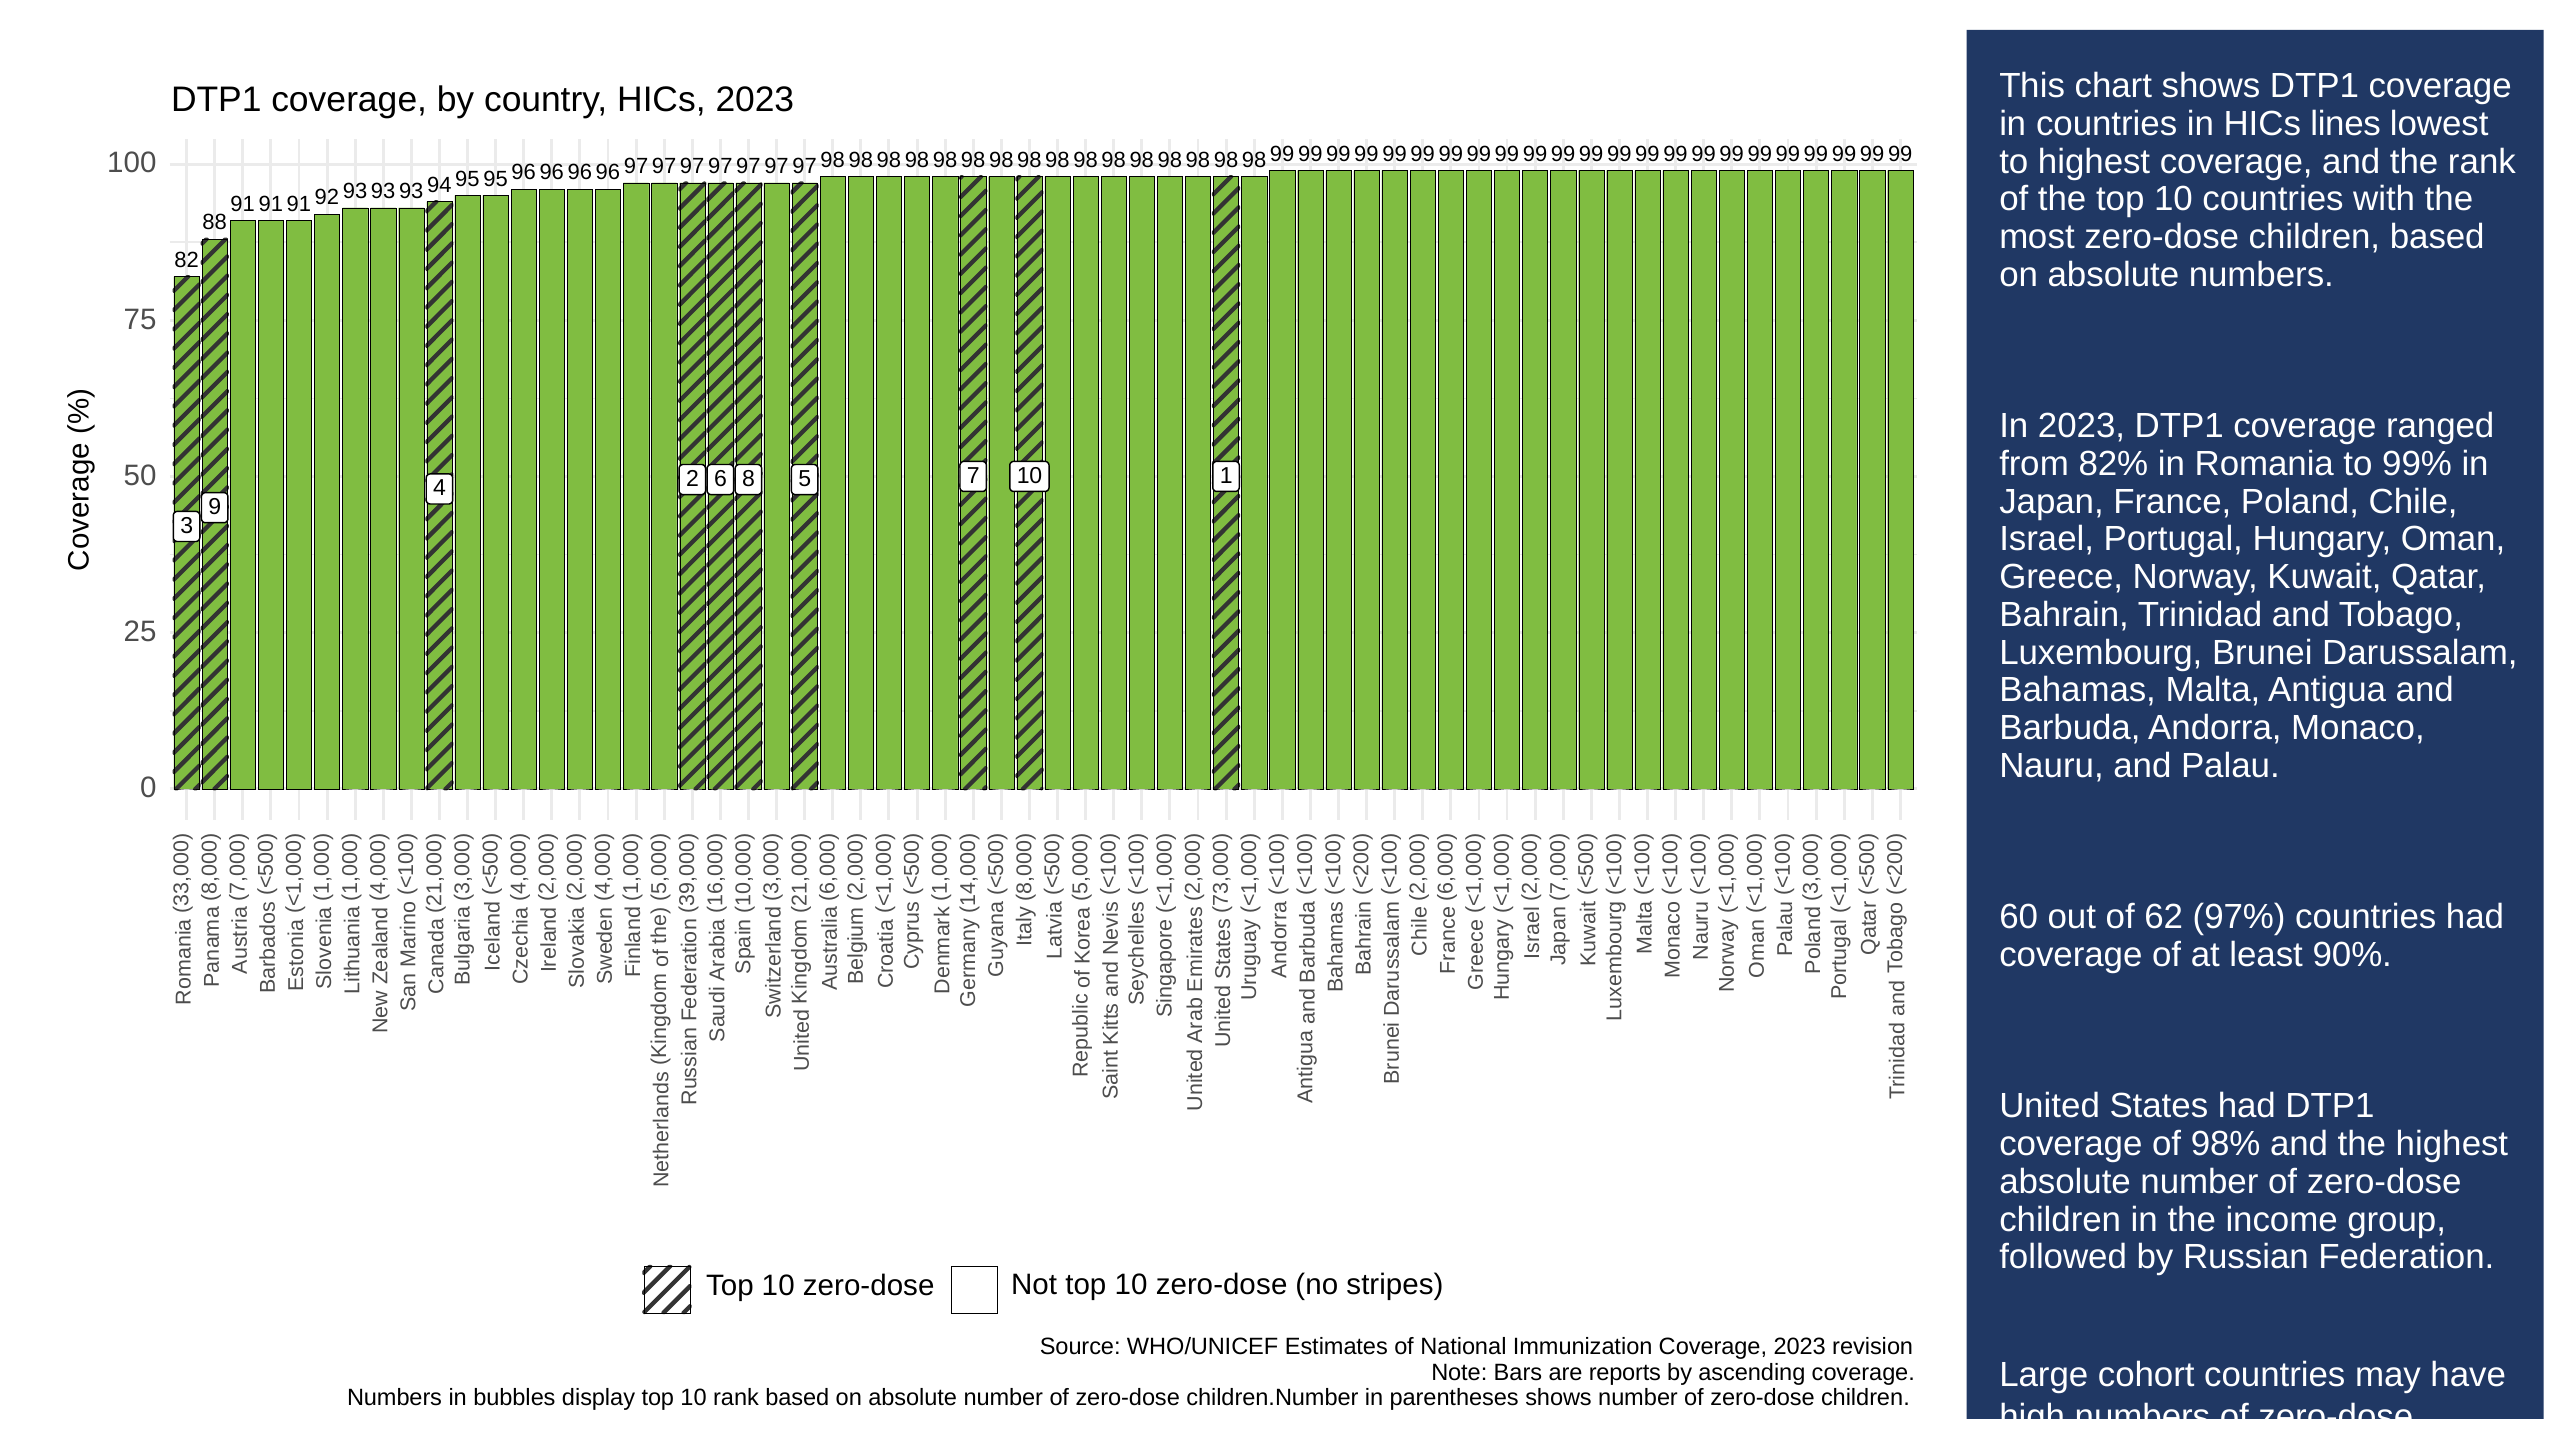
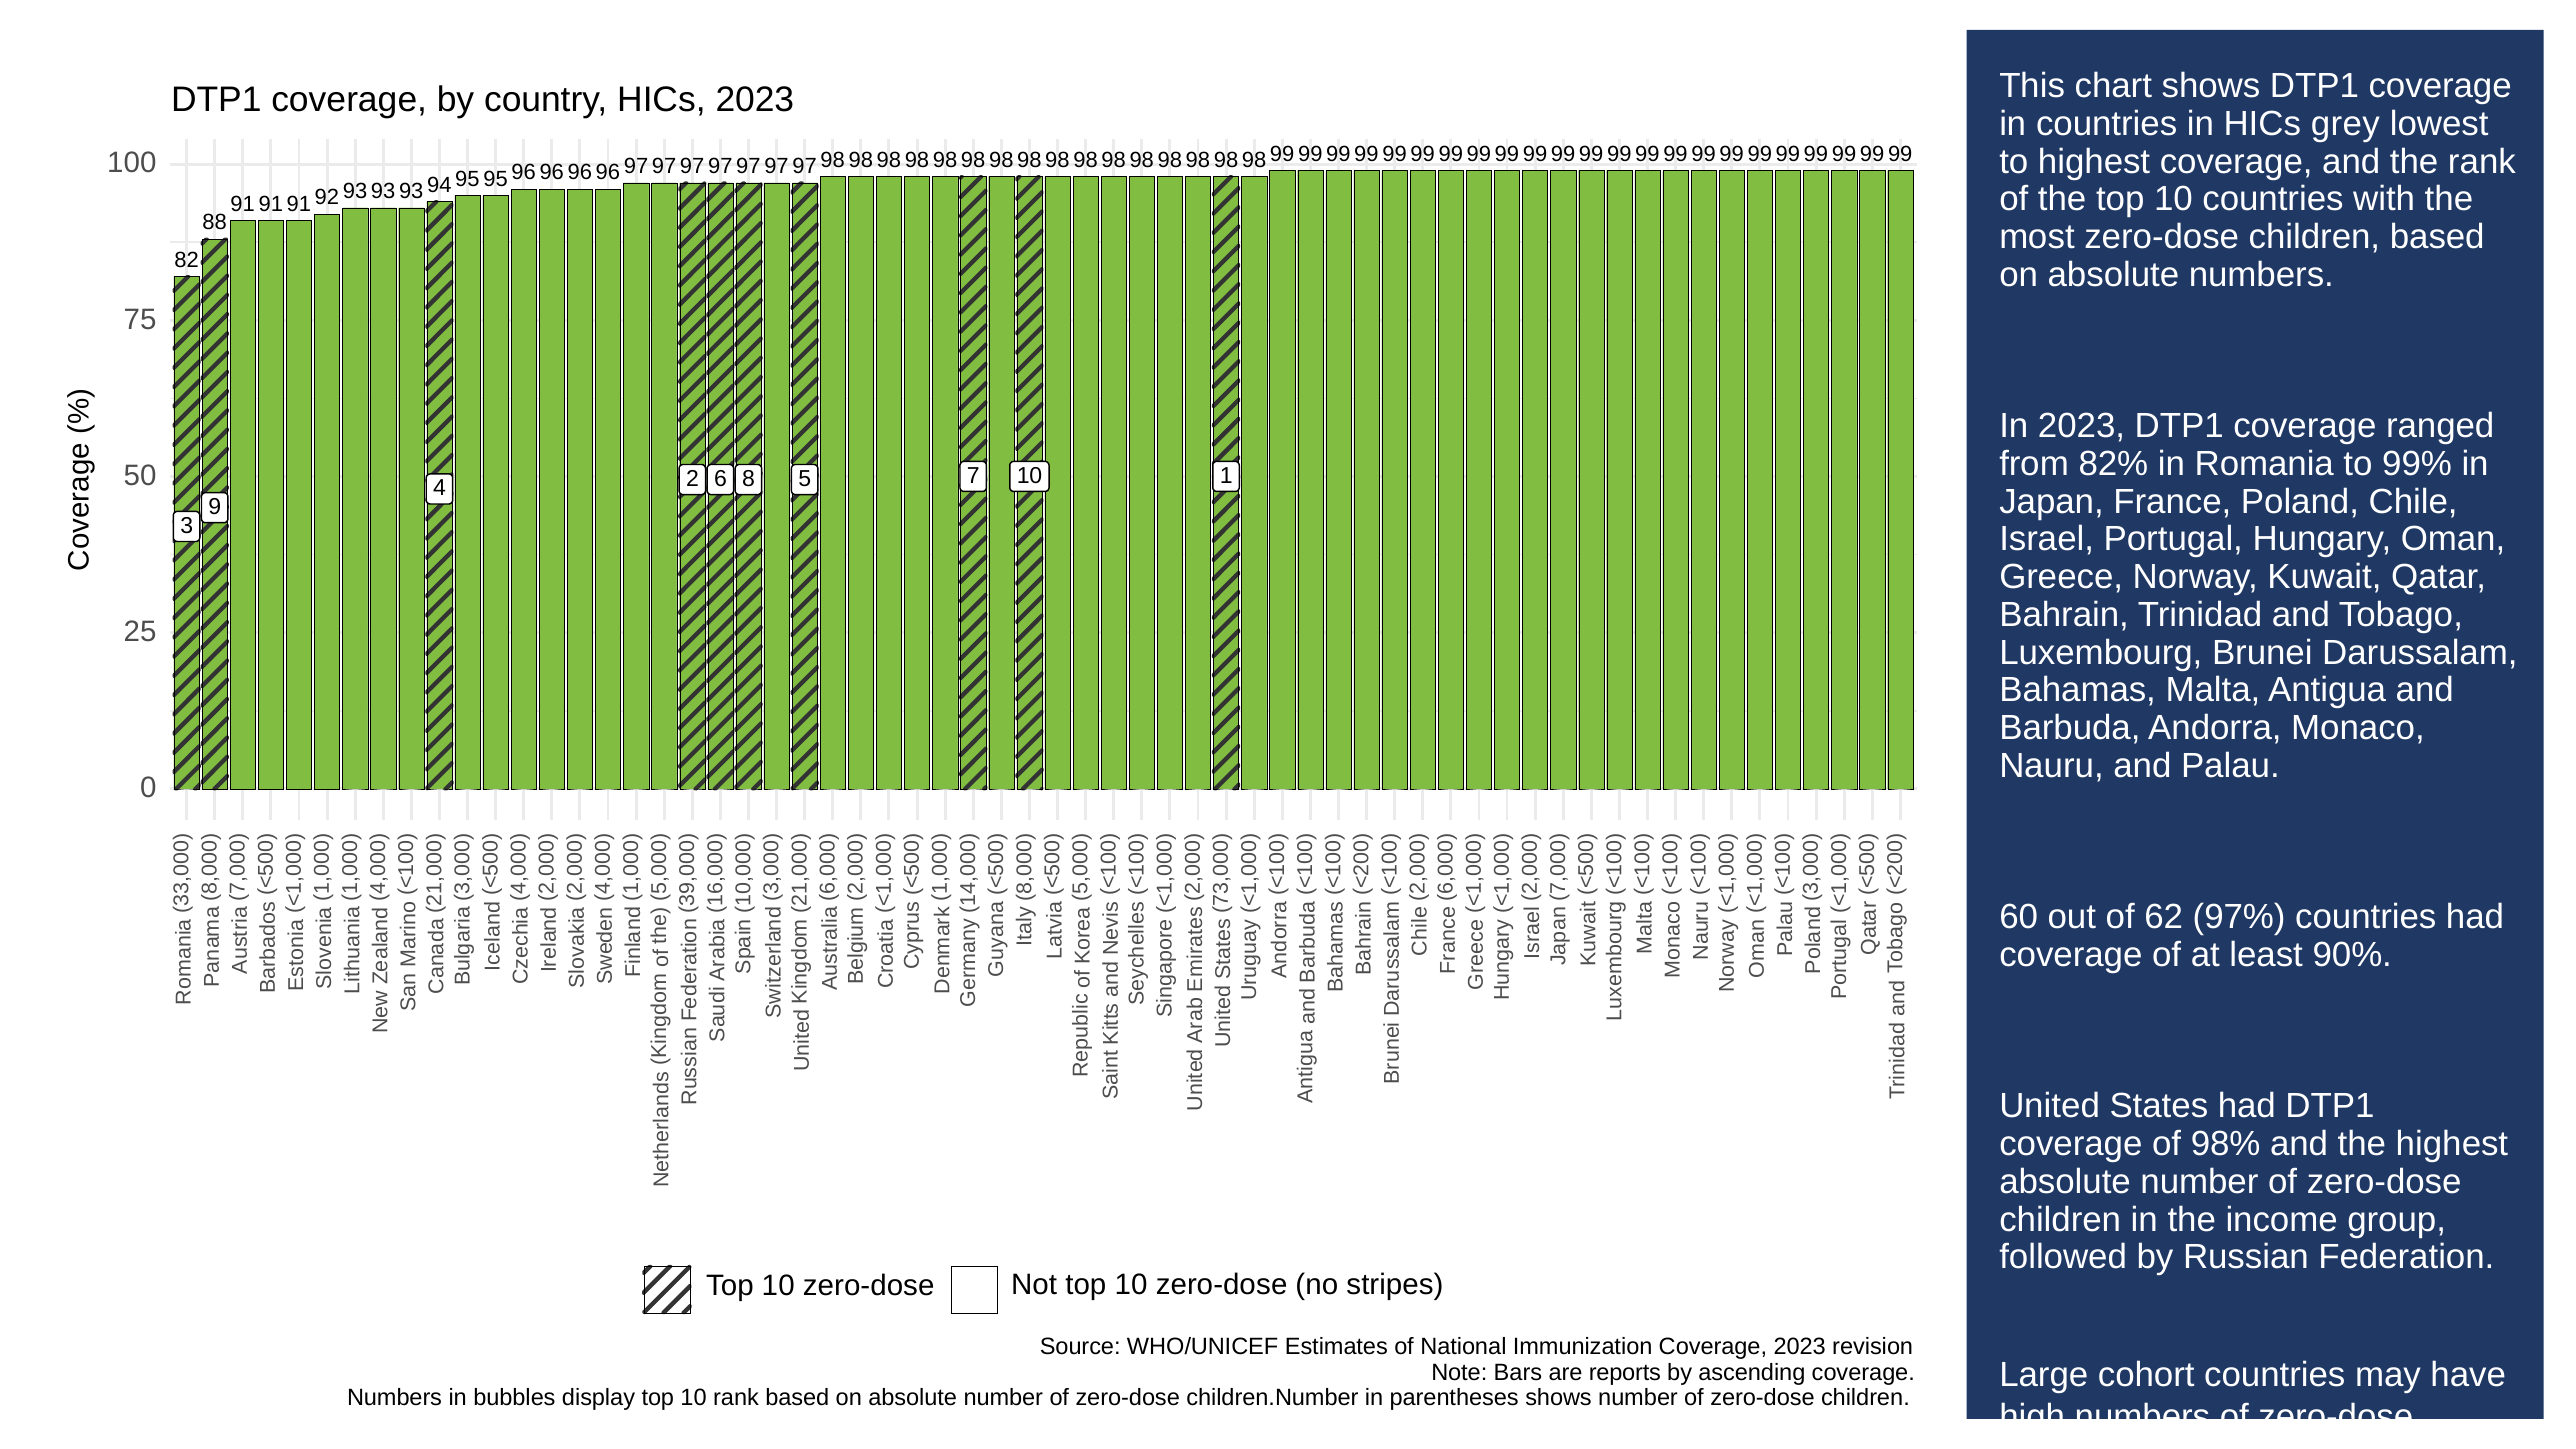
lines: lines -> grey
